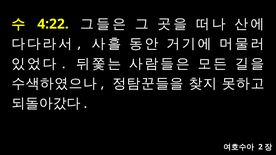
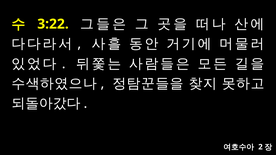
4:22: 4:22 -> 3:22
